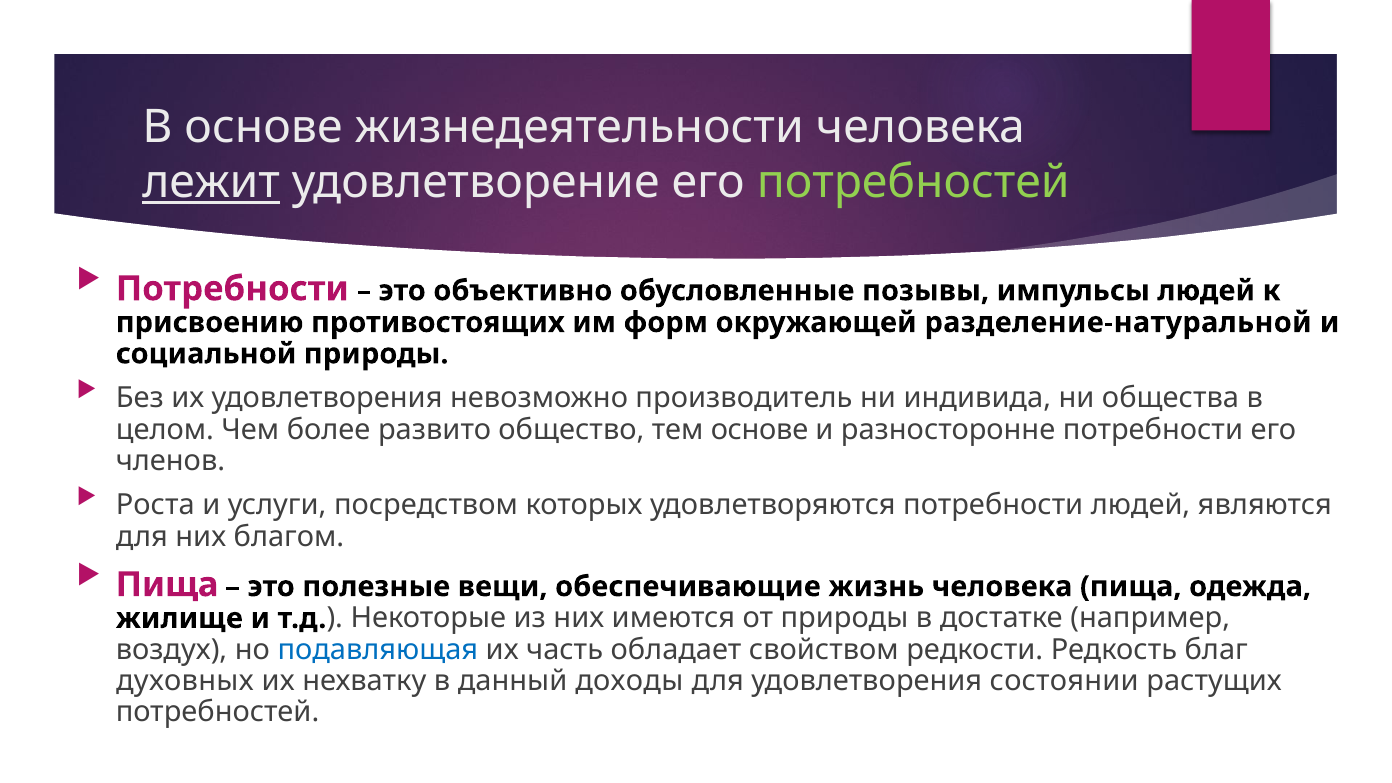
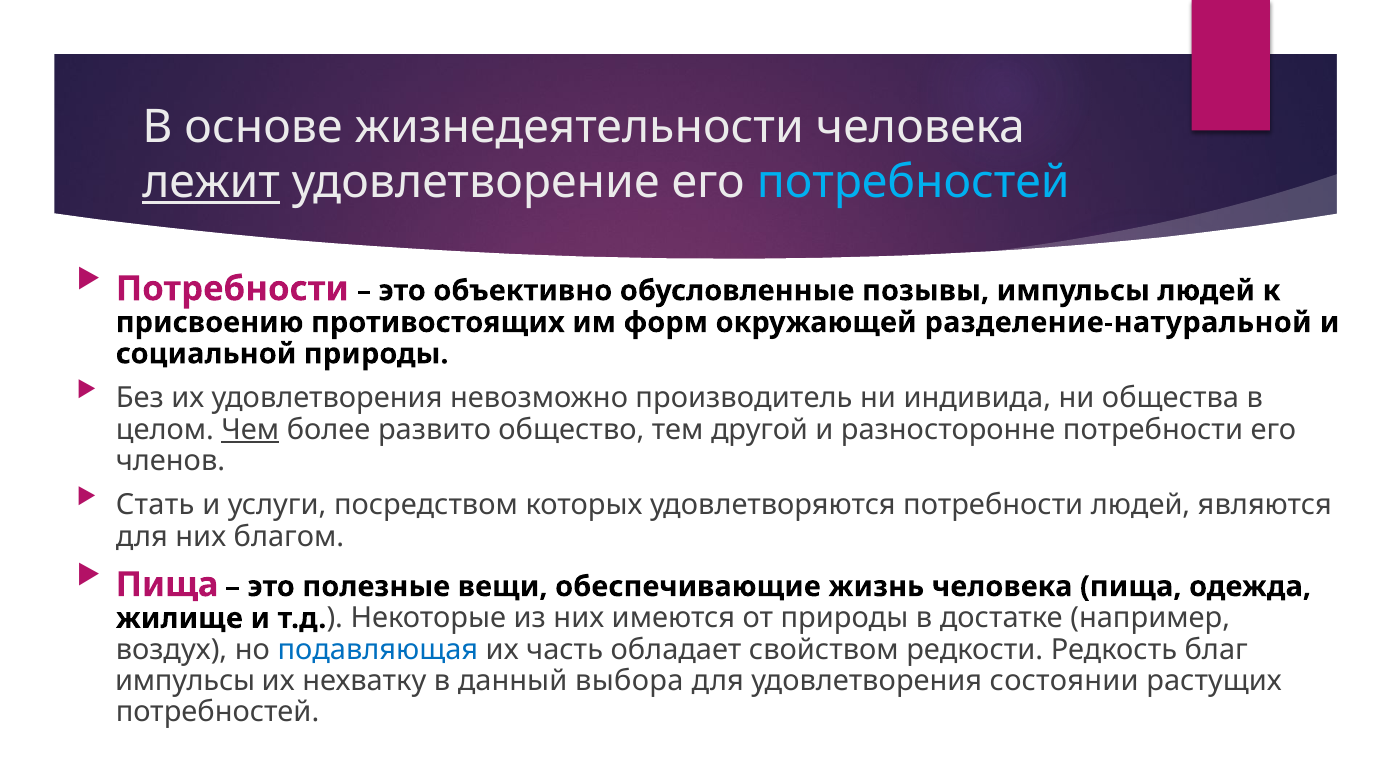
потребностей at (913, 183) colour: light green -> light blue
Чем underline: none -> present
тем основе: основе -> другой
Роста: Роста -> Стать
духовных at (185, 681): духовных -> импульсы
доходы: доходы -> выбора
